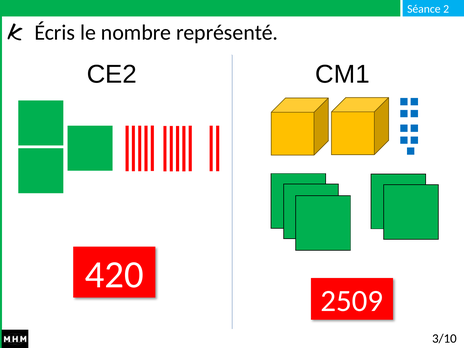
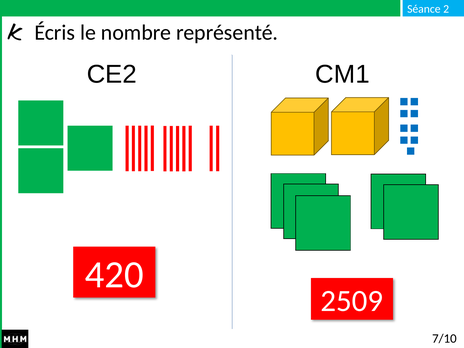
3/10: 3/10 -> 7/10
